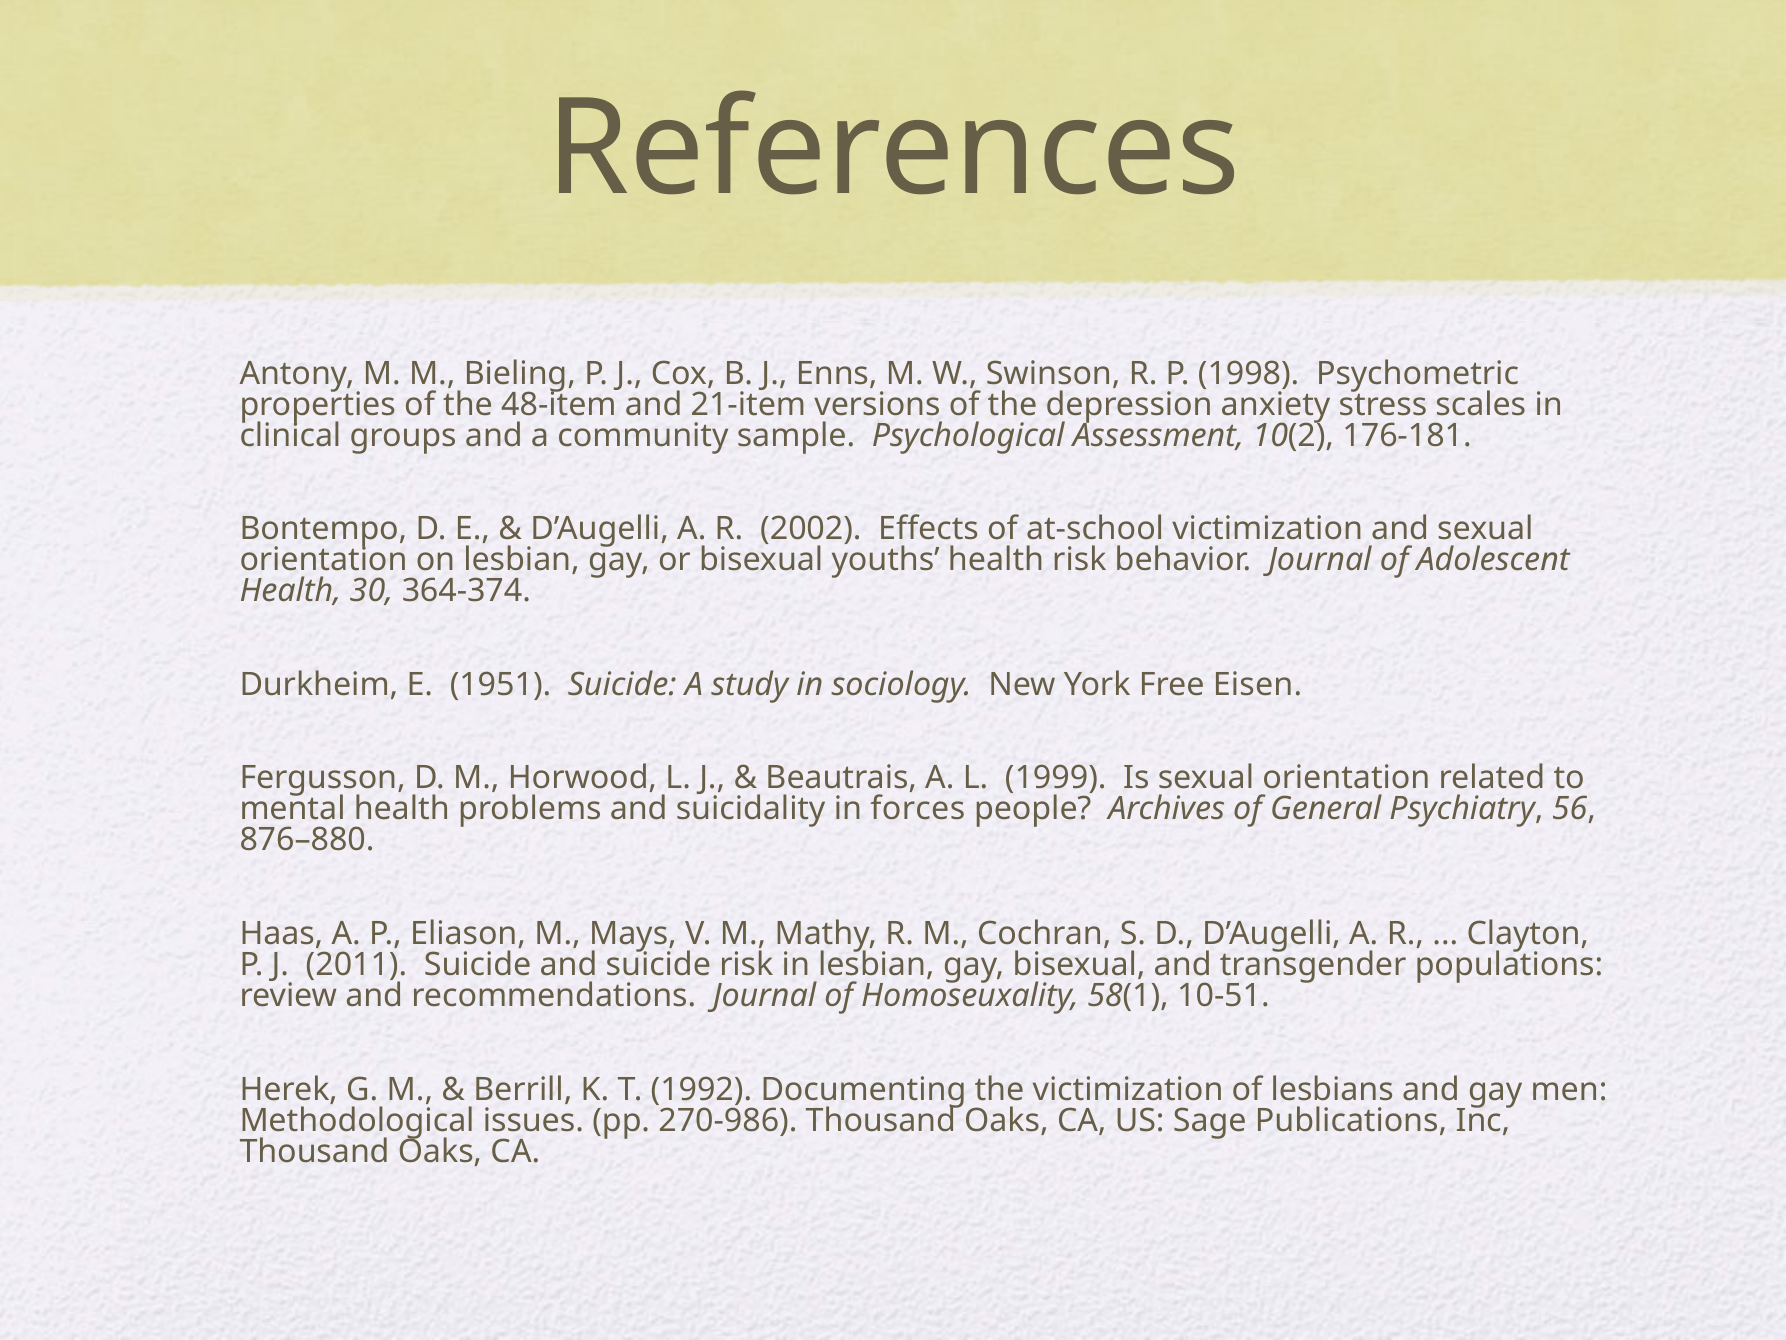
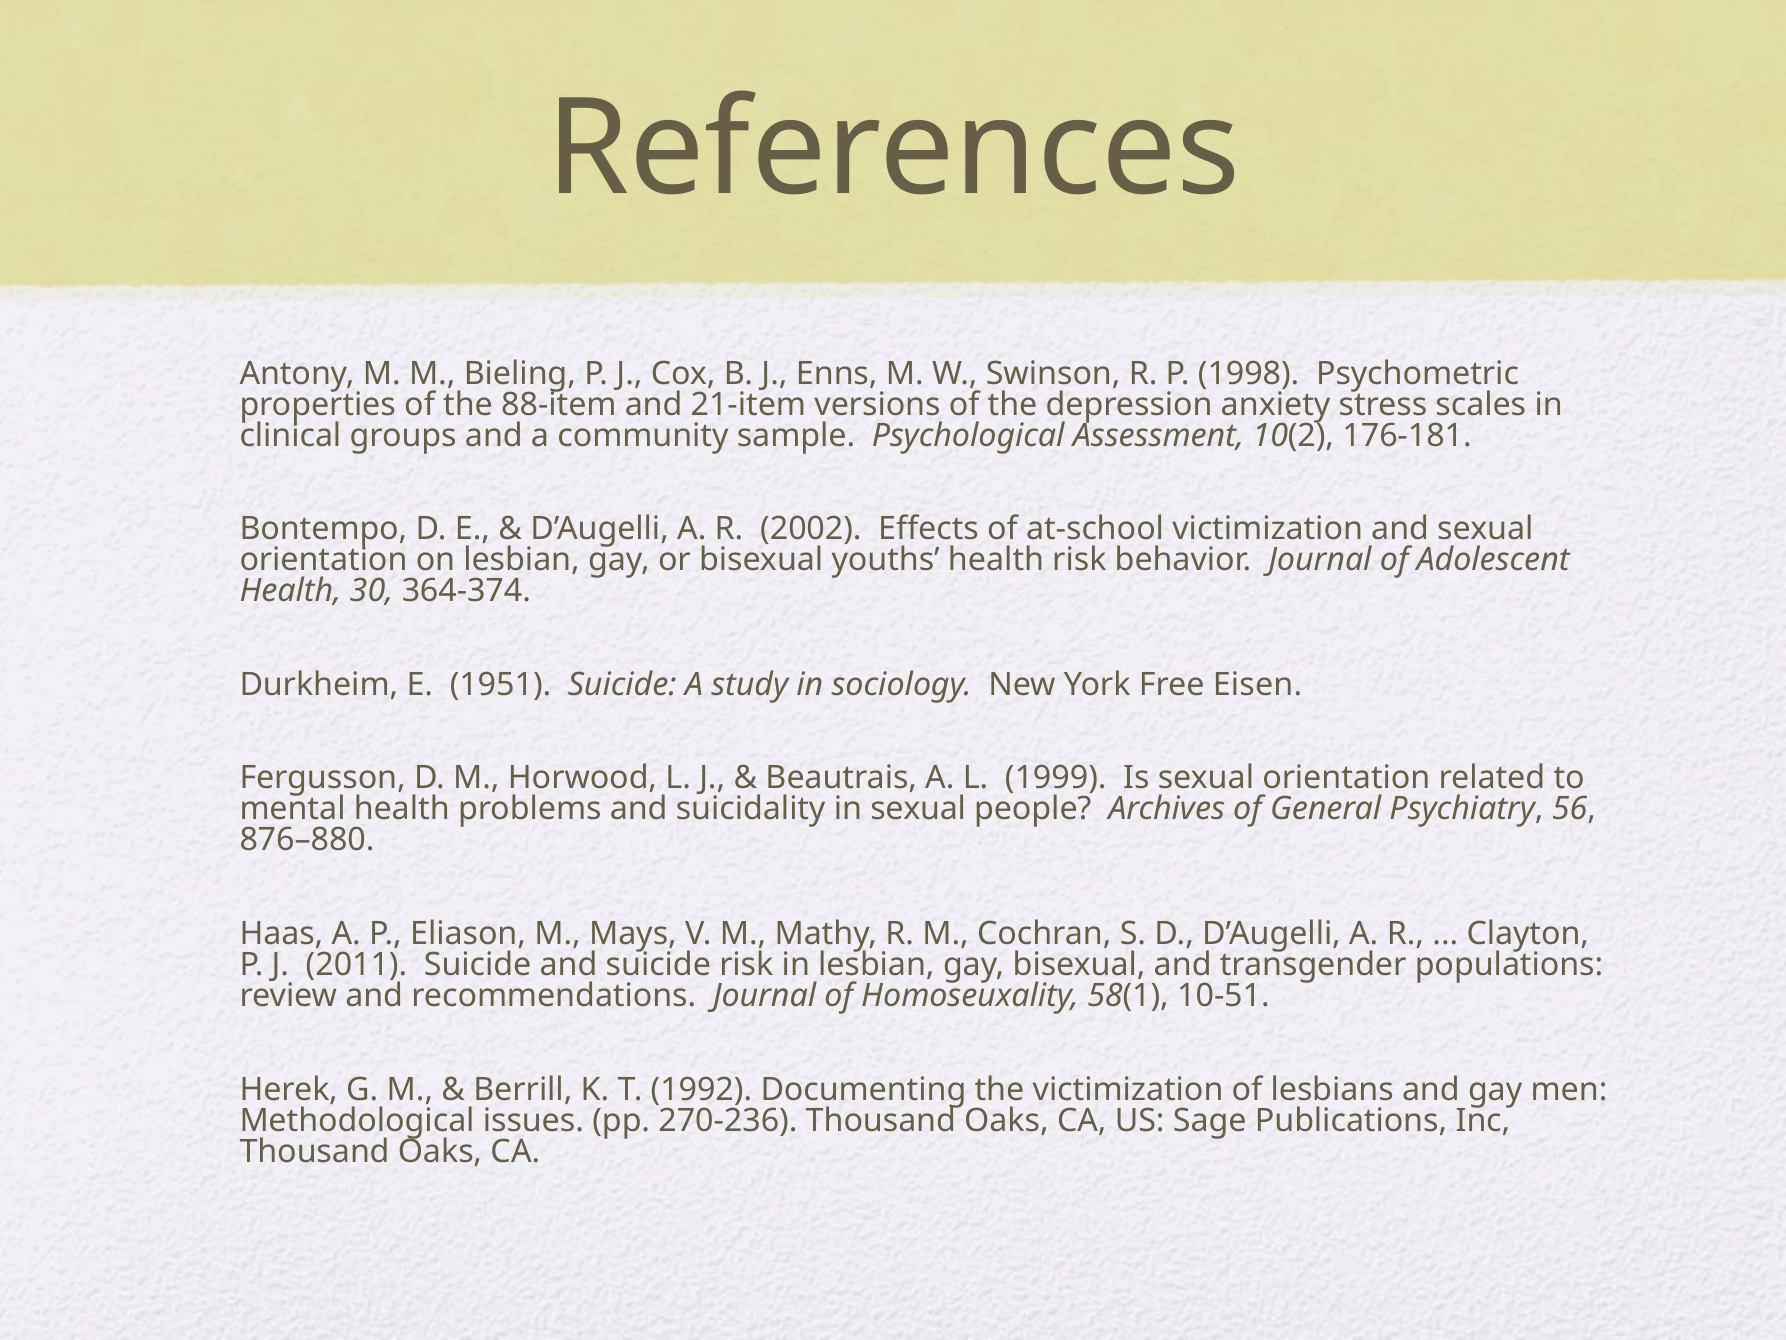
48-item: 48-item -> 88-item
in forces: forces -> sexual
270-986: 270-986 -> 270-236
